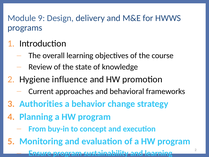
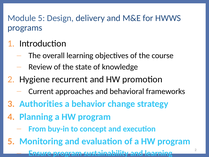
Module 9: 9 -> 5
influence: influence -> recurrent
